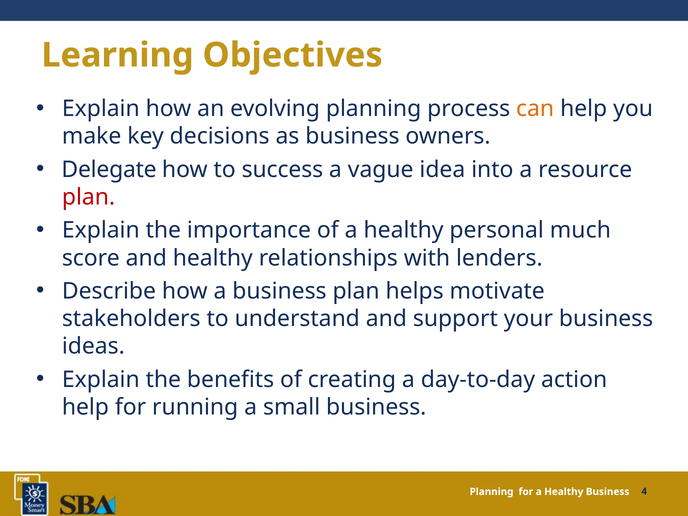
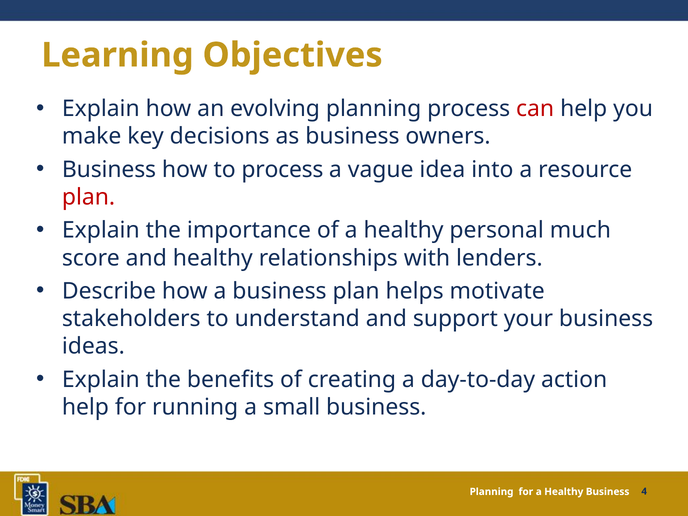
can colour: orange -> red
Delegate at (109, 170): Delegate -> Business
to success: success -> process
